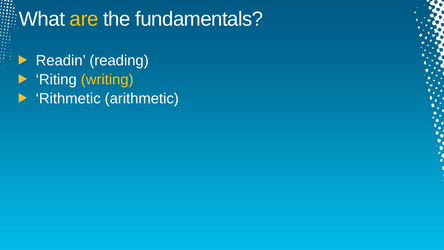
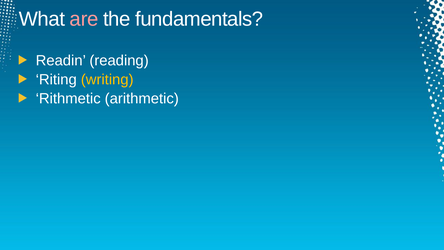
are colour: yellow -> pink
